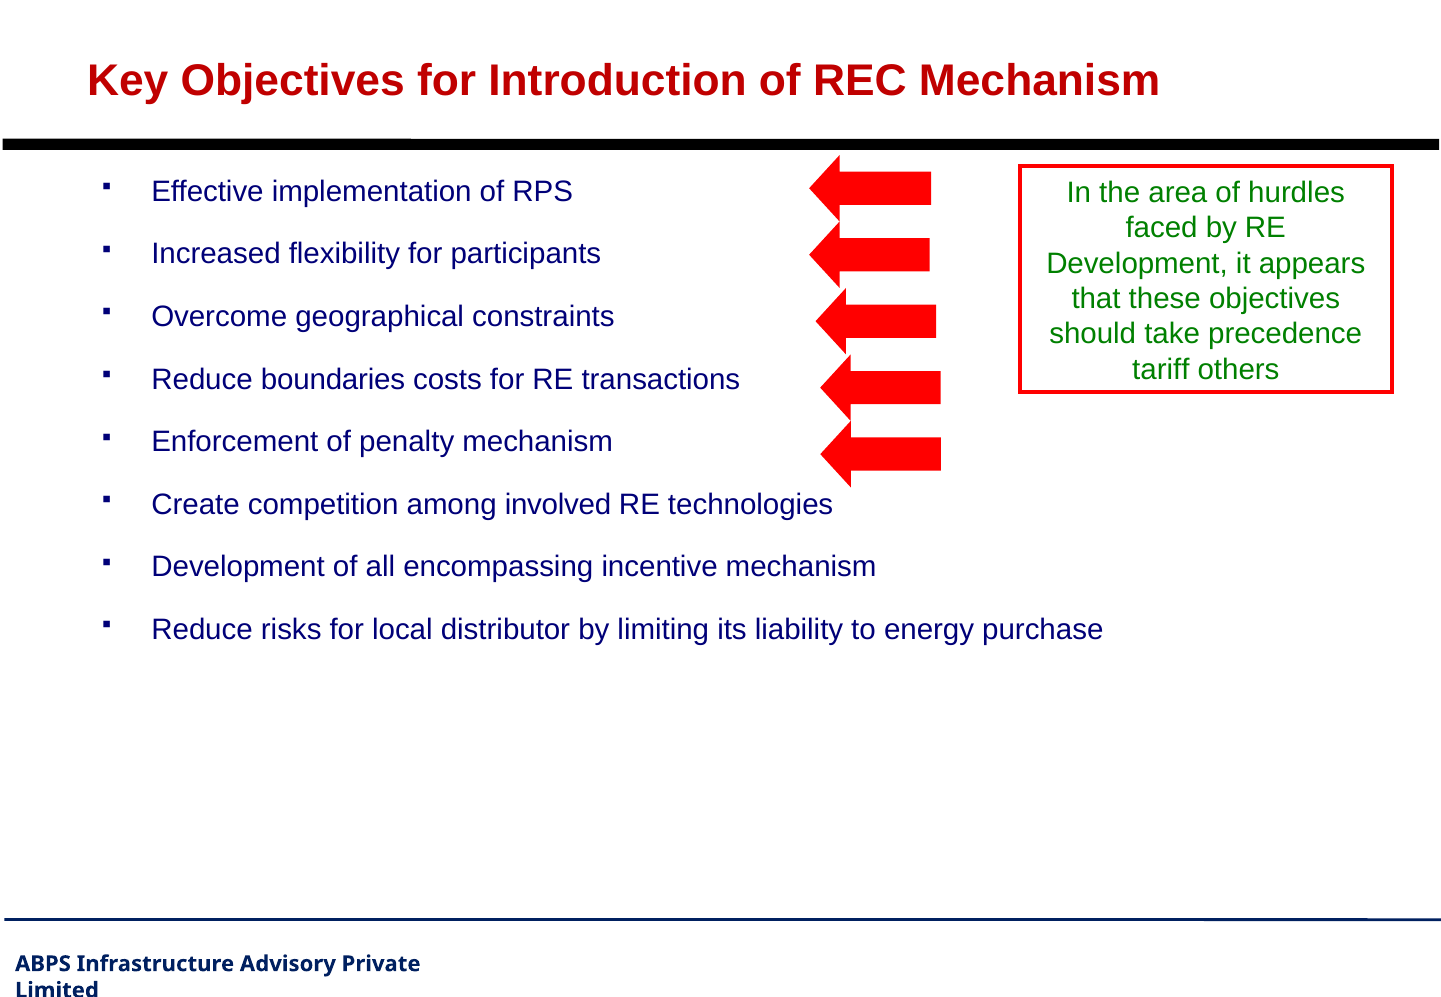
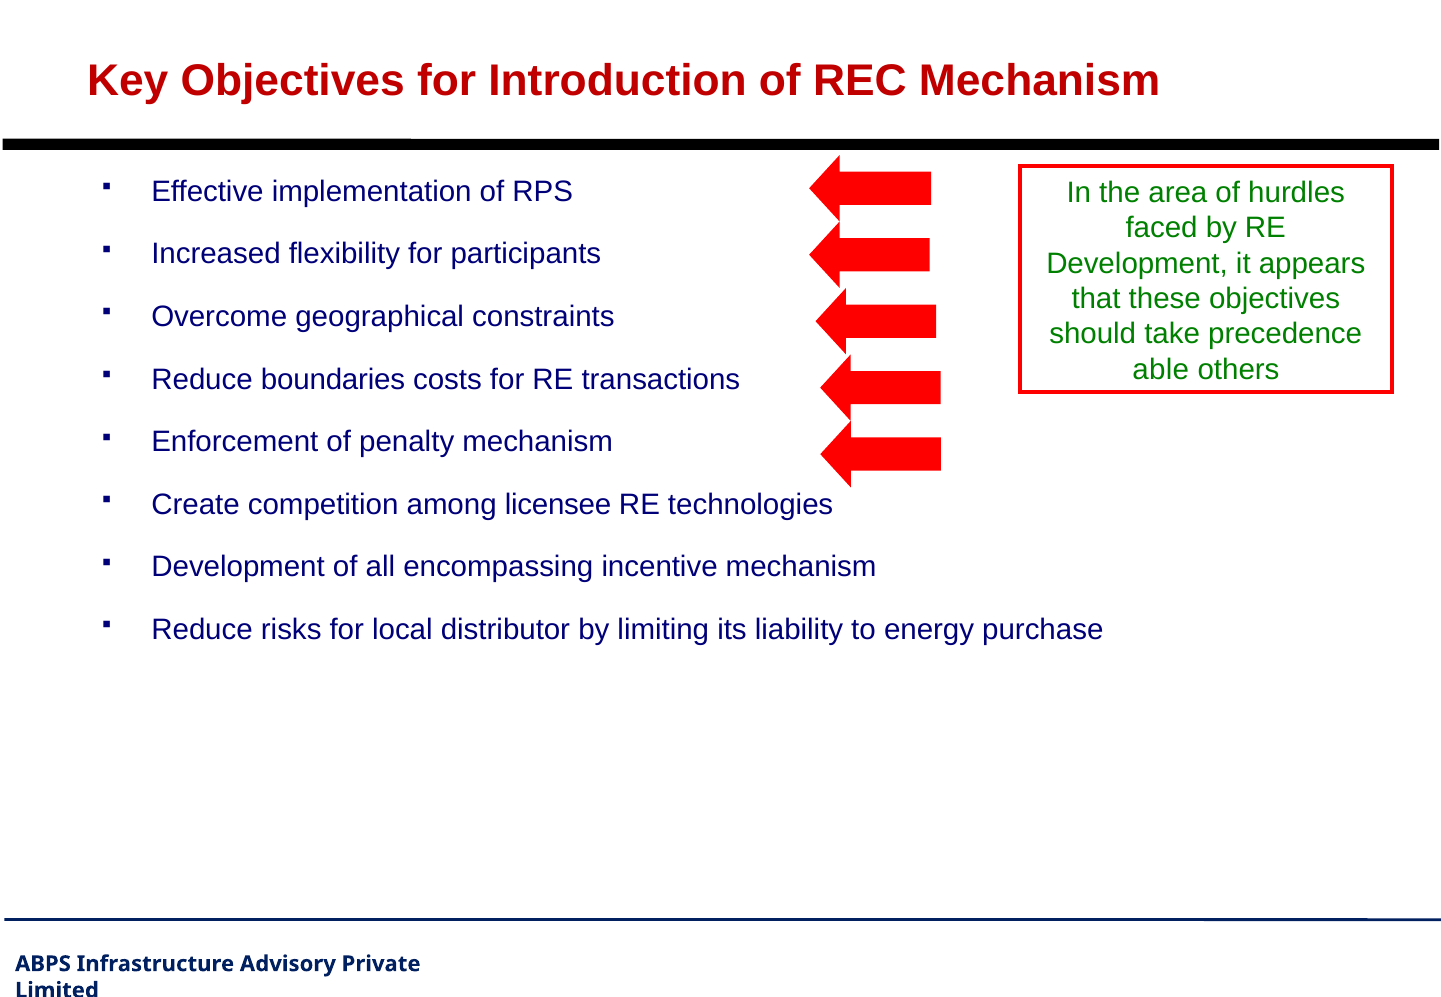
tariff: tariff -> able
involved: involved -> licensee
